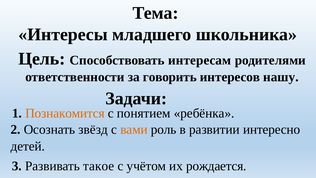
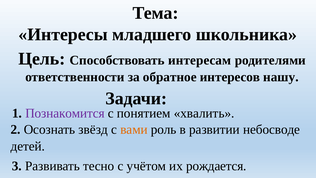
говорить: говорить -> обратное
Познакомится colour: orange -> purple
ребёнка: ребёнка -> хвалить
интересно: интересно -> небосводе
такое: такое -> тесно
